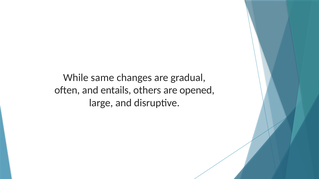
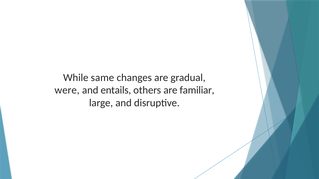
often: often -> were
opened: opened -> familiar
